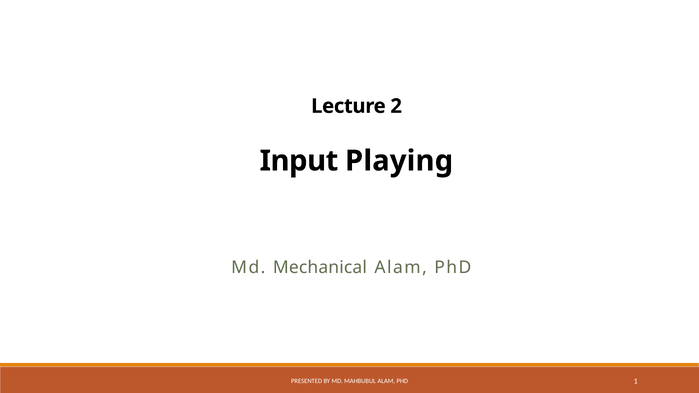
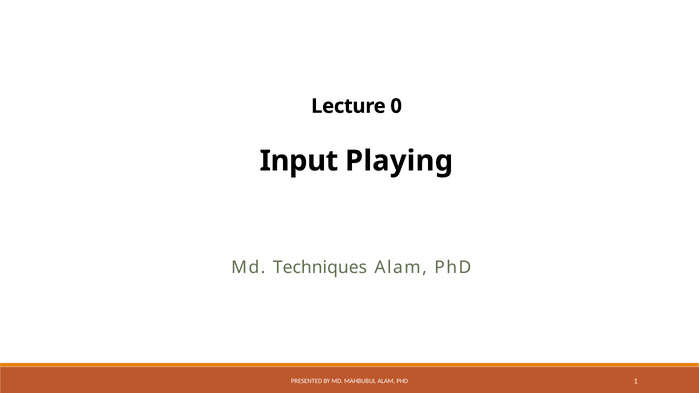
2: 2 -> 0
Mechanical: Mechanical -> Techniques
